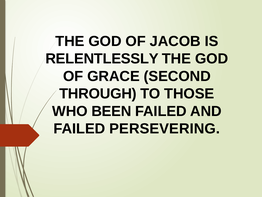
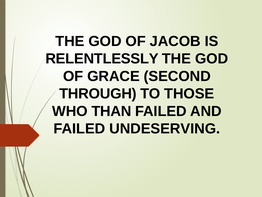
BEEN: BEEN -> THAN
PERSEVERING: PERSEVERING -> UNDESERVING
